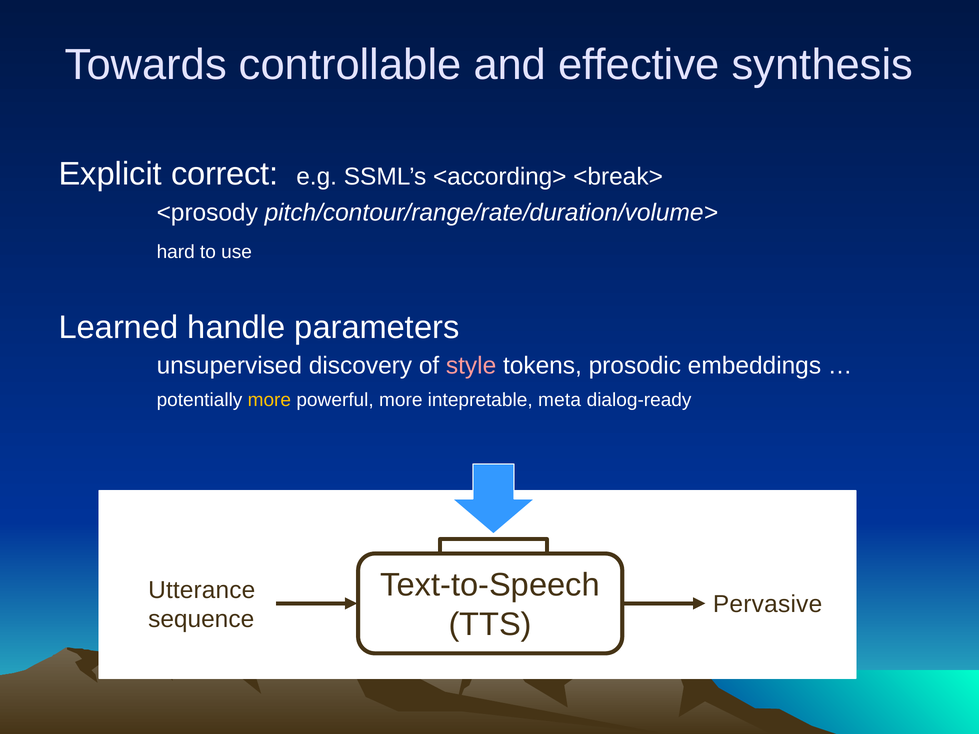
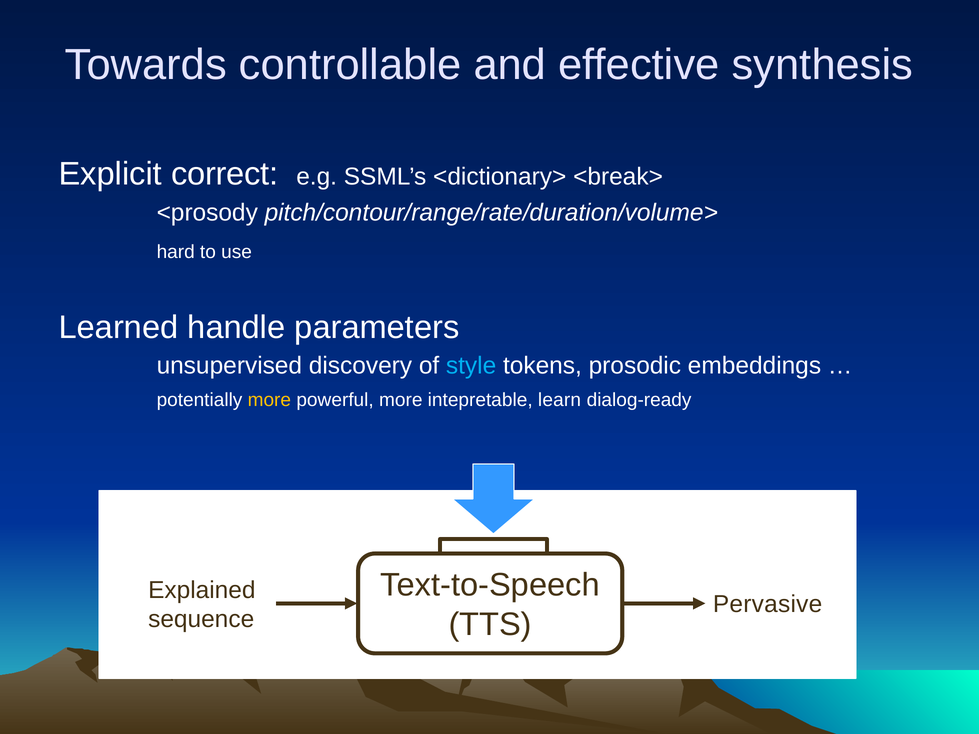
<according>: <according> -> <dictionary>
style colour: pink -> light blue
meta: meta -> learn
Utterance: Utterance -> Explained
